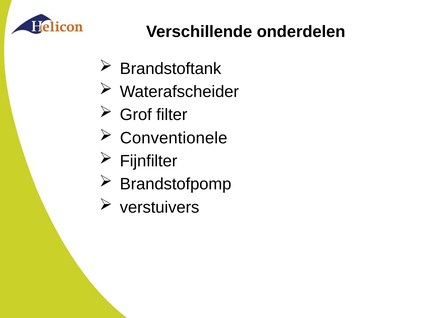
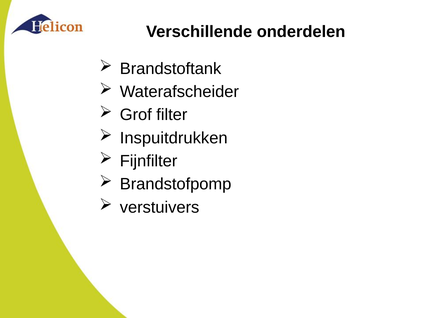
Conventionele: Conventionele -> Inspuitdrukken
